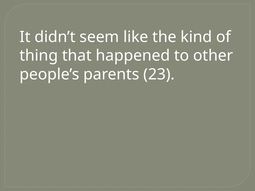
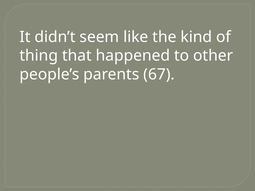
23: 23 -> 67
